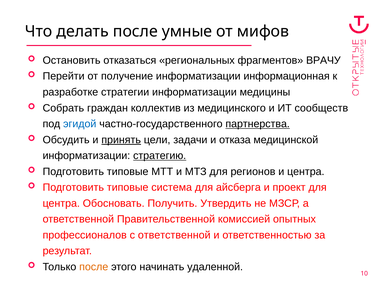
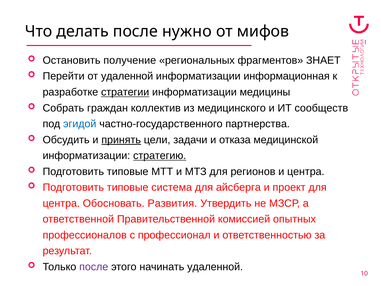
умные: умные -> нужно
отказаться: отказаться -> получение
ВРАЧУ: ВРАЧУ -> ЗНАЕТ
от получение: получение -> удаленной
стратегии underline: none -> present
партнерства underline: present -> none
Получить: Получить -> Развития
с ответственной: ответственной -> профессионал
после at (94, 267) colour: orange -> purple
